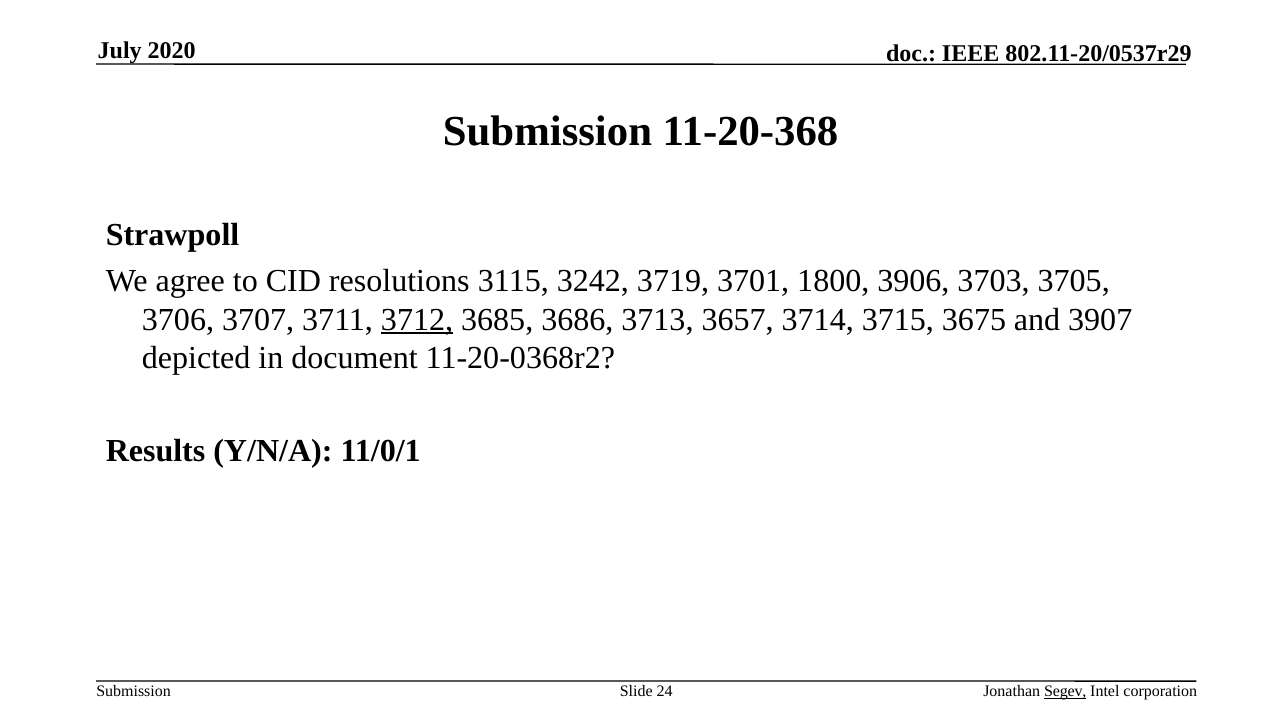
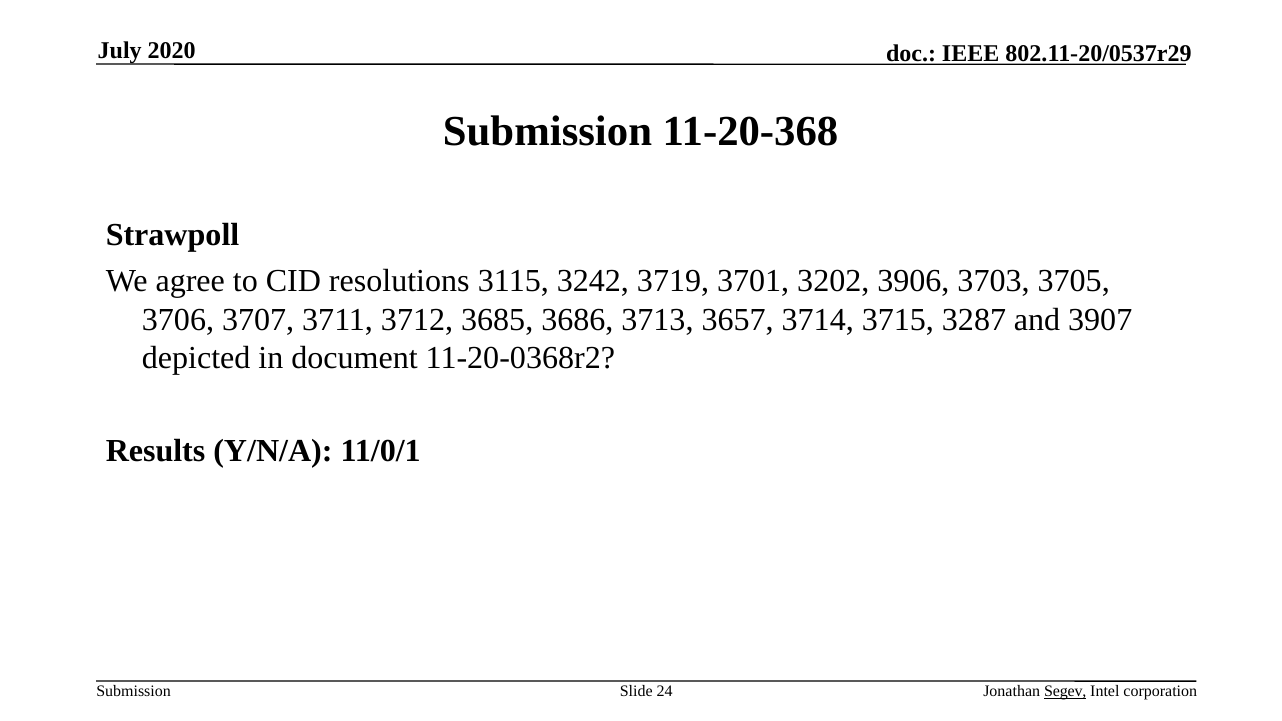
1800: 1800 -> 3202
3712 underline: present -> none
3675: 3675 -> 3287
